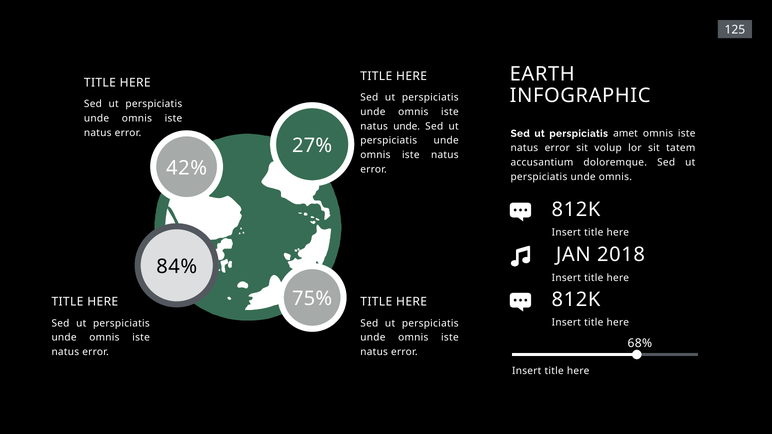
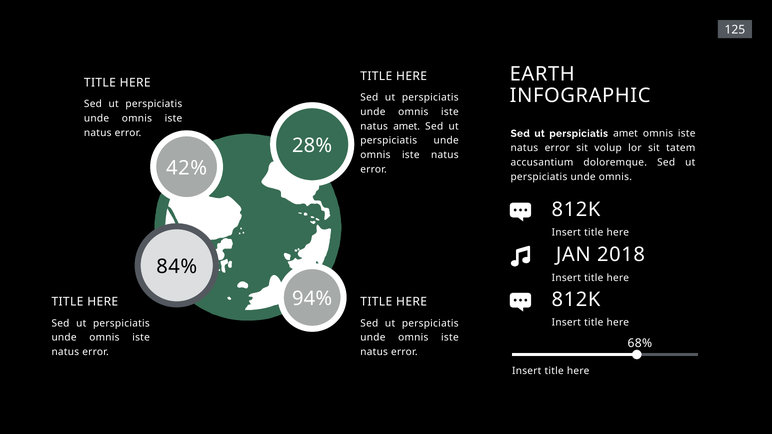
natus unde: unde -> amet
27%: 27% -> 28%
75%: 75% -> 94%
